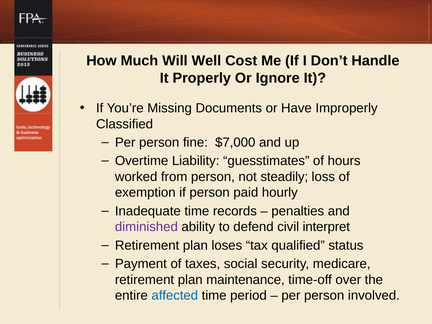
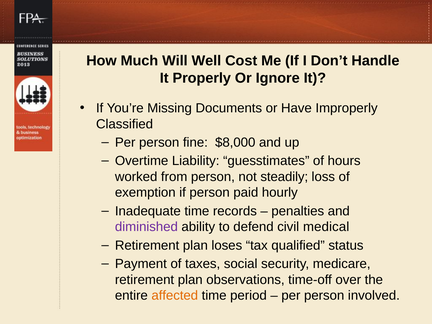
$7,000: $7,000 -> $8,000
interpret: interpret -> medical
maintenance: maintenance -> observations
affected colour: blue -> orange
